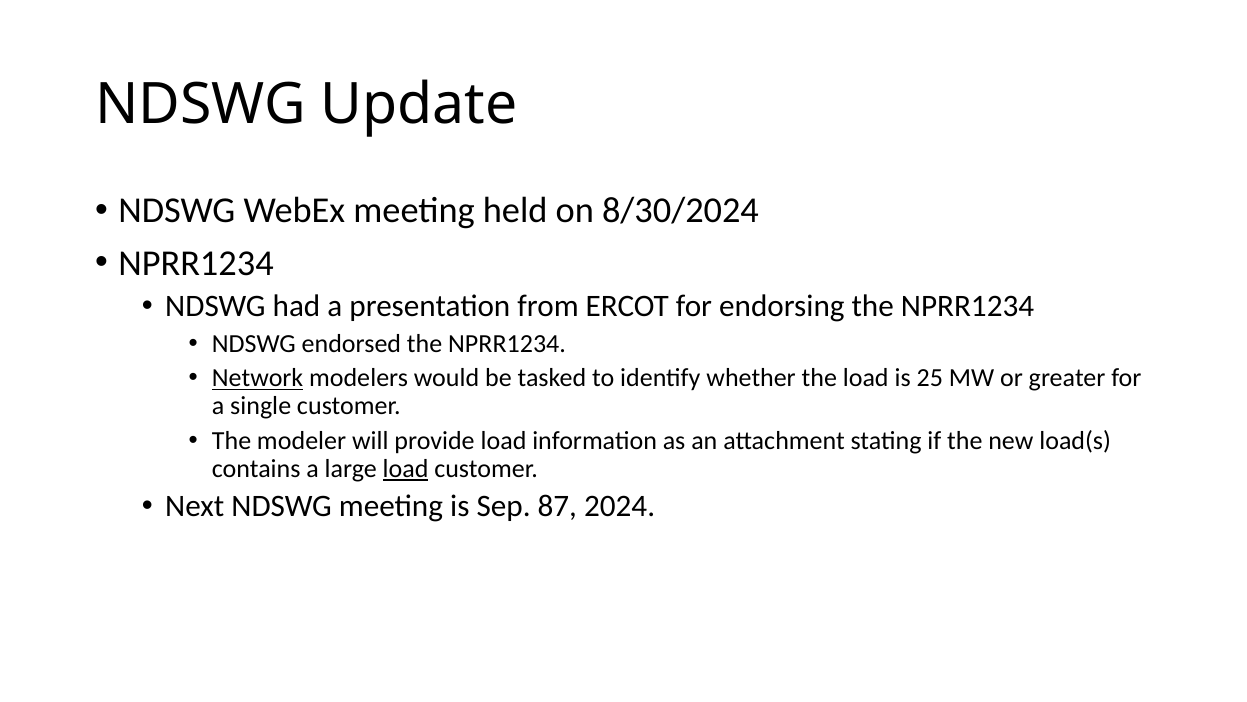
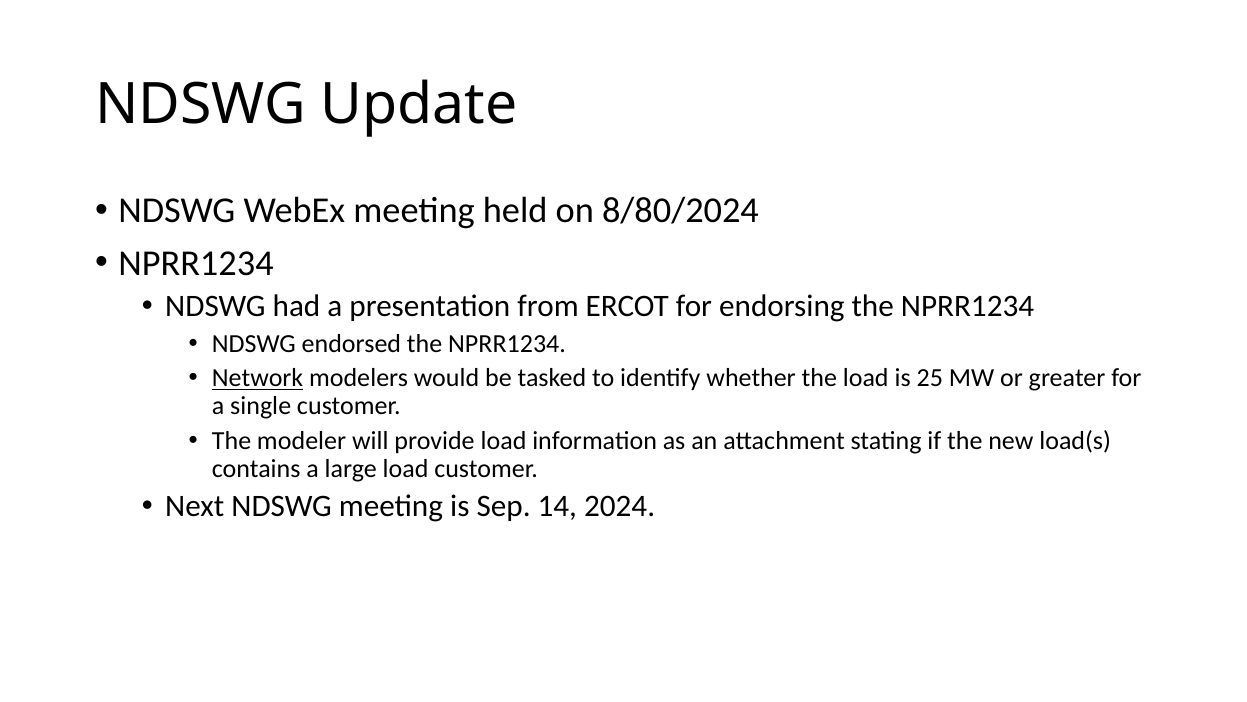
8/30/2024: 8/30/2024 -> 8/80/2024
load at (406, 469) underline: present -> none
87: 87 -> 14
